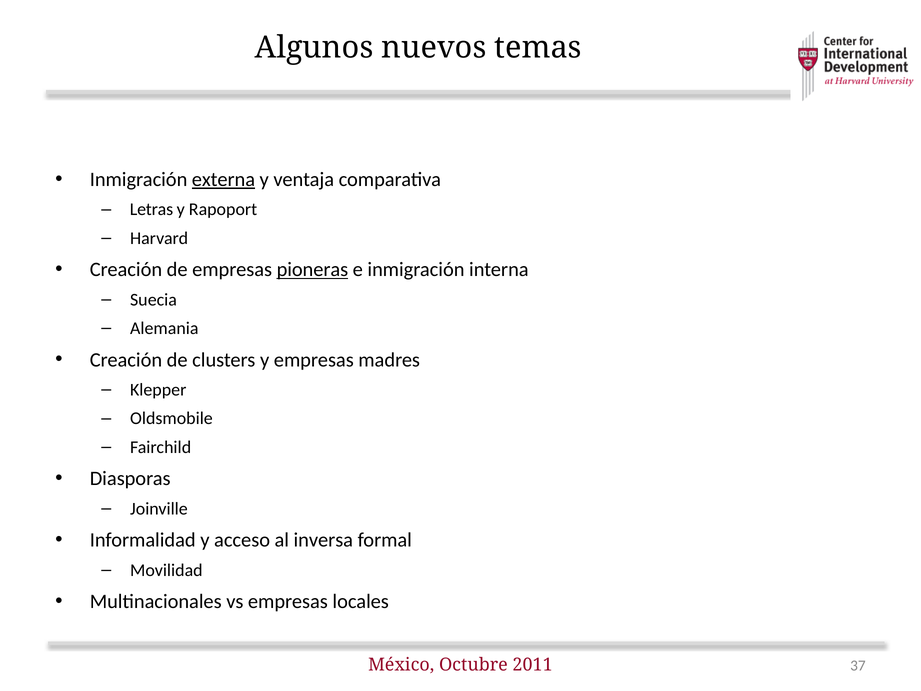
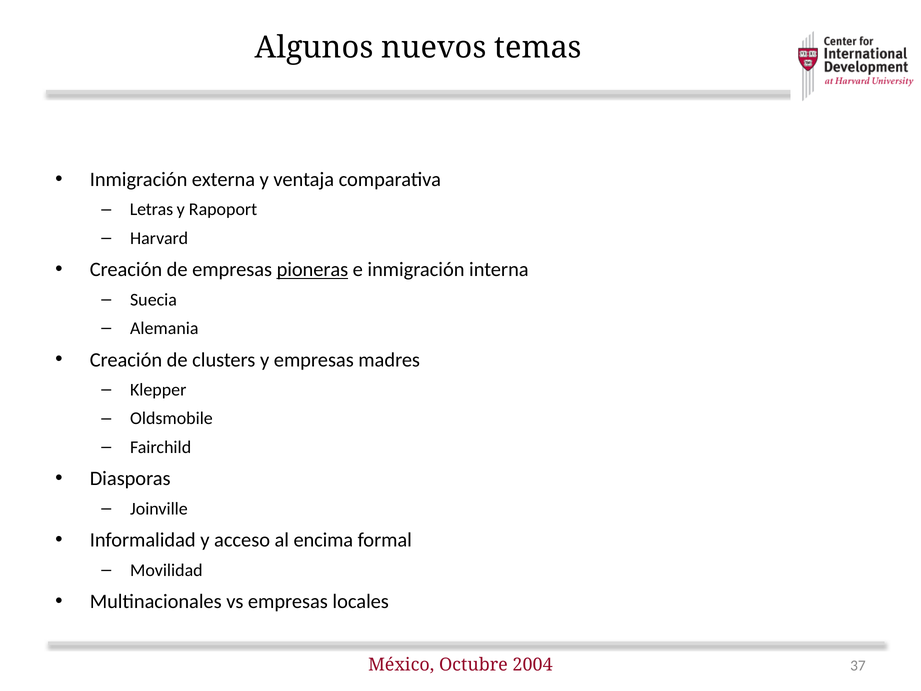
externa underline: present -> none
inversa: inversa -> encima
2011: 2011 -> 2004
